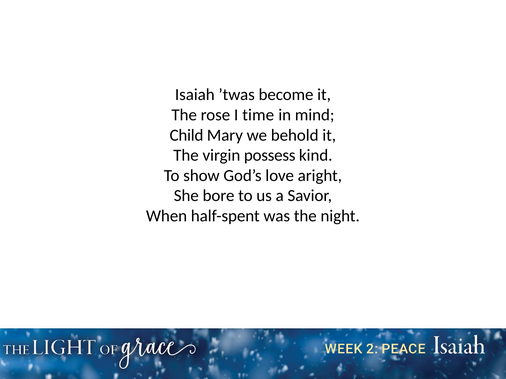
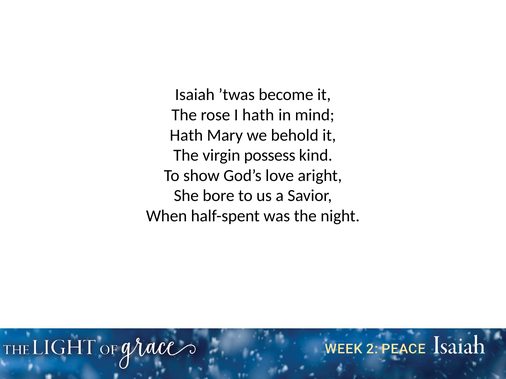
I time: time -> hath
Child at (186, 135): Child -> Hath
